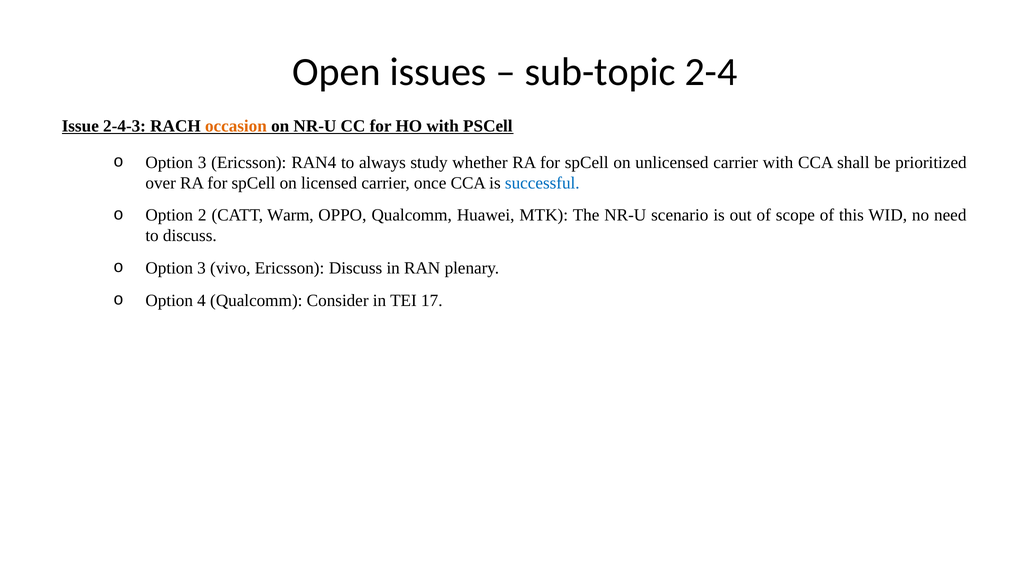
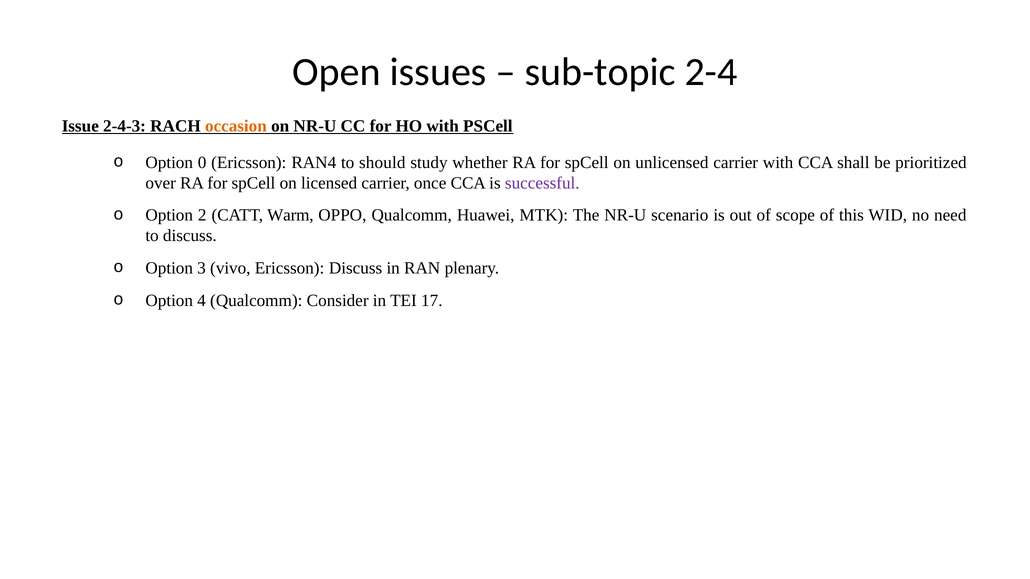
3 at (202, 163): 3 -> 0
always: always -> should
successful colour: blue -> purple
